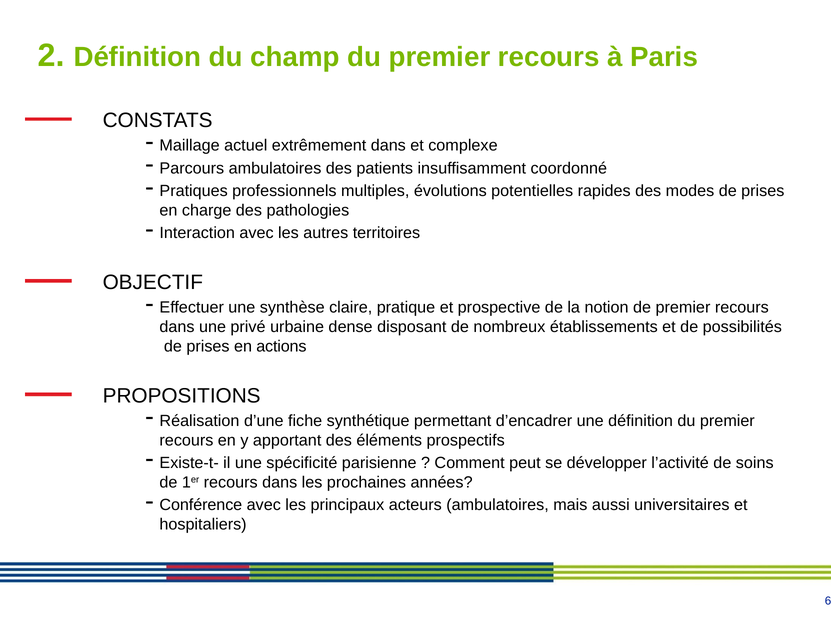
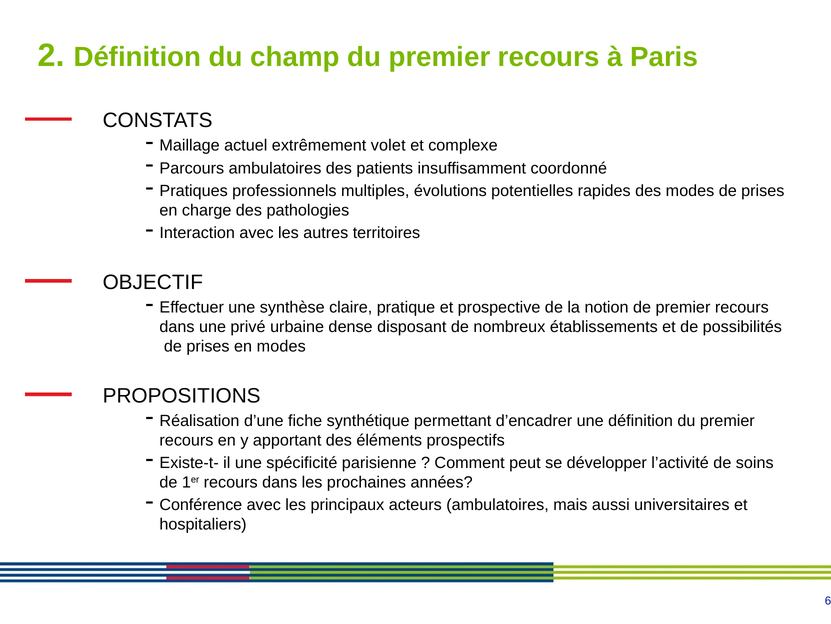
extrêmement dans: dans -> volet
en actions: actions -> modes
